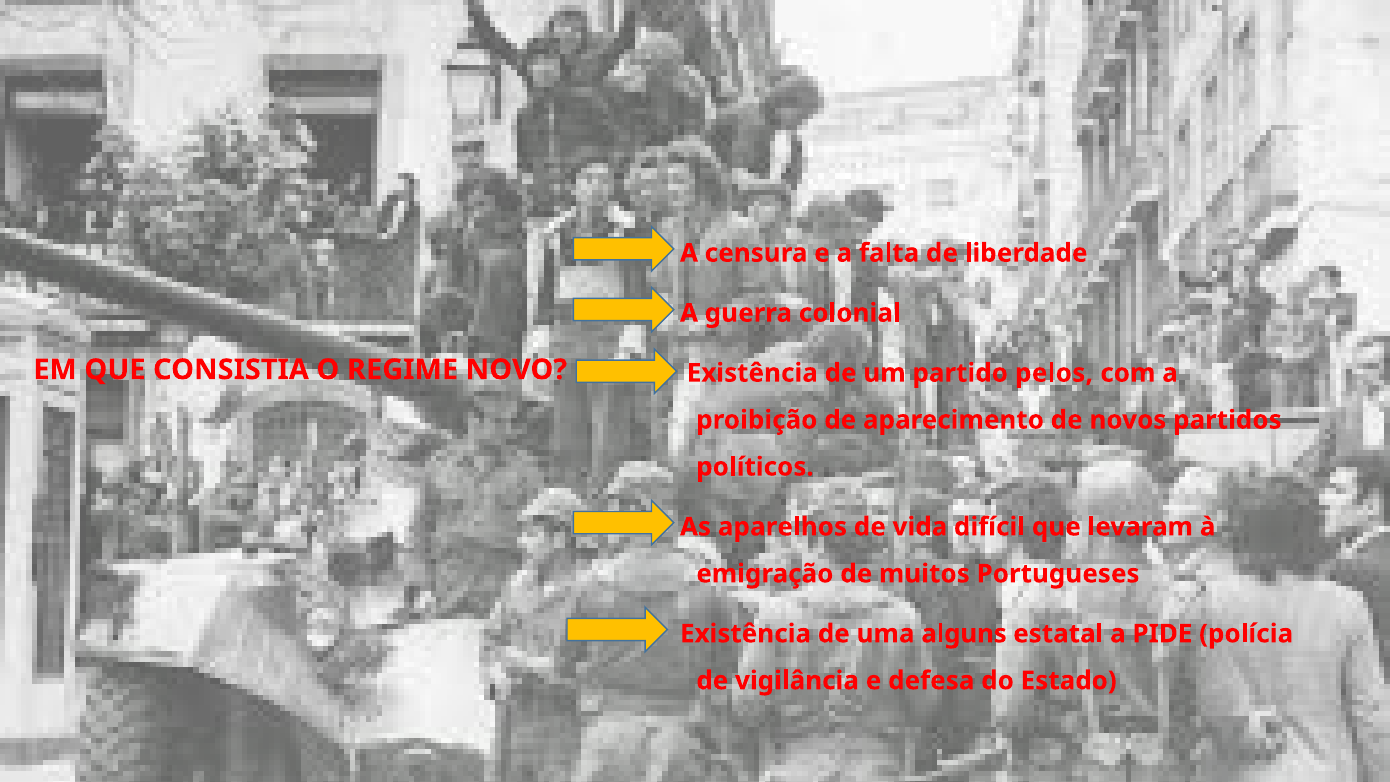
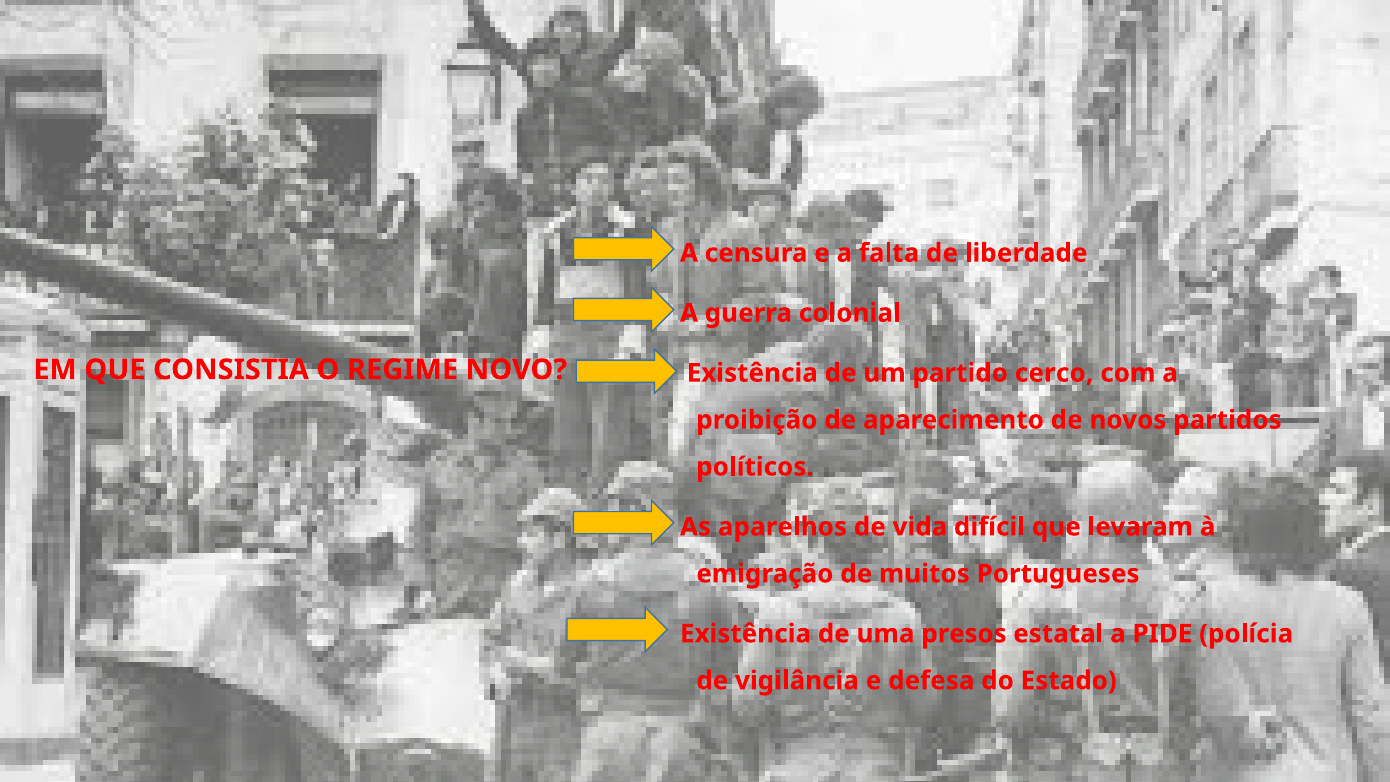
pelos: pelos -> cerco
alguns: alguns -> presos
